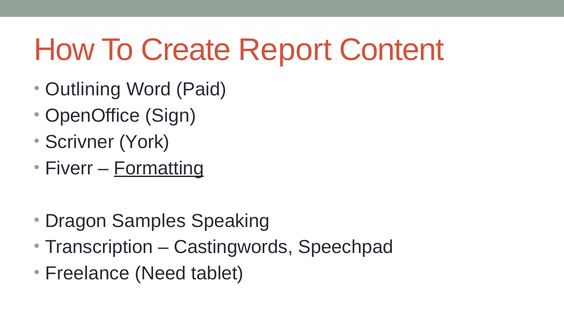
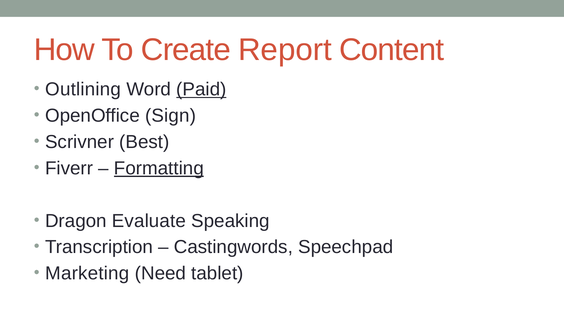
Paid underline: none -> present
York: York -> Best
Samples: Samples -> Evaluate
Freelance: Freelance -> Marketing
